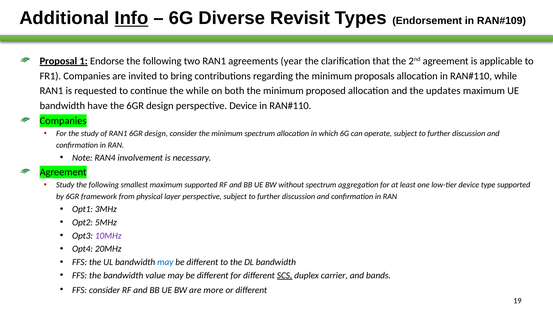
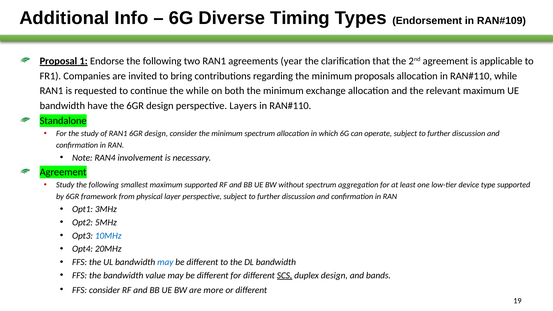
Info underline: present -> none
Revisit: Revisit -> Timing
proposed: proposed -> exchange
updates: updates -> relevant
perspective Device: Device -> Layers
Companies at (63, 121): Companies -> Standalone
10MHz colour: purple -> blue
duplex carrier: carrier -> design
